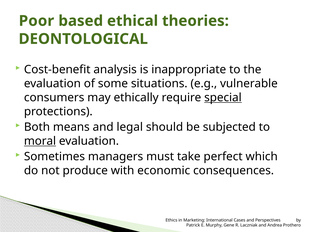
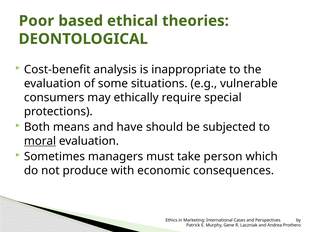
special underline: present -> none
legal: legal -> have
perfect: perfect -> person
